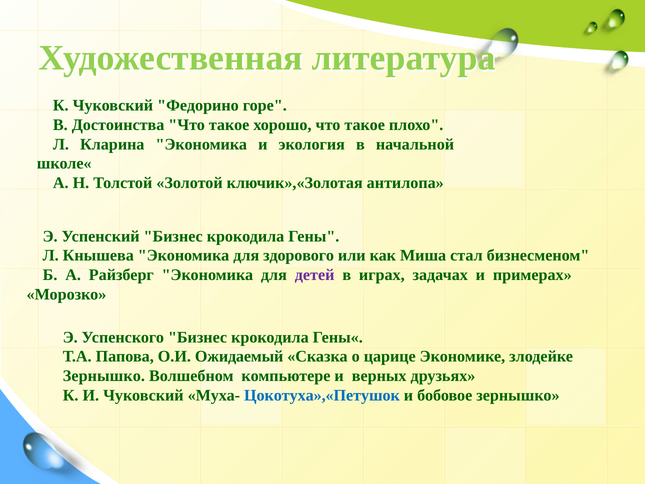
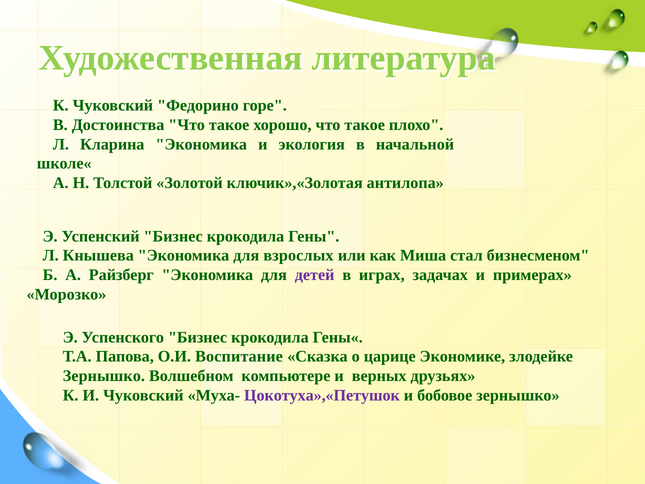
здорового: здорового -> взрослых
Ожидаемый: Ожидаемый -> Воспитание
Цокотуха»,«Петушок colour: blue -> purple
